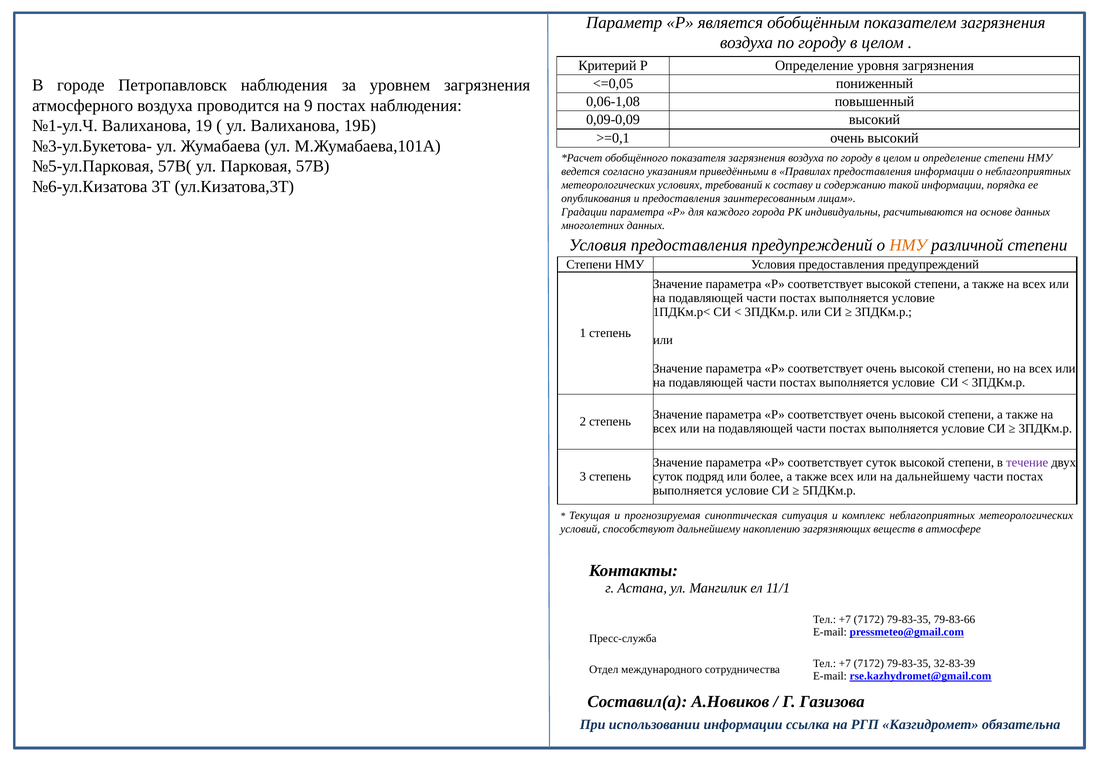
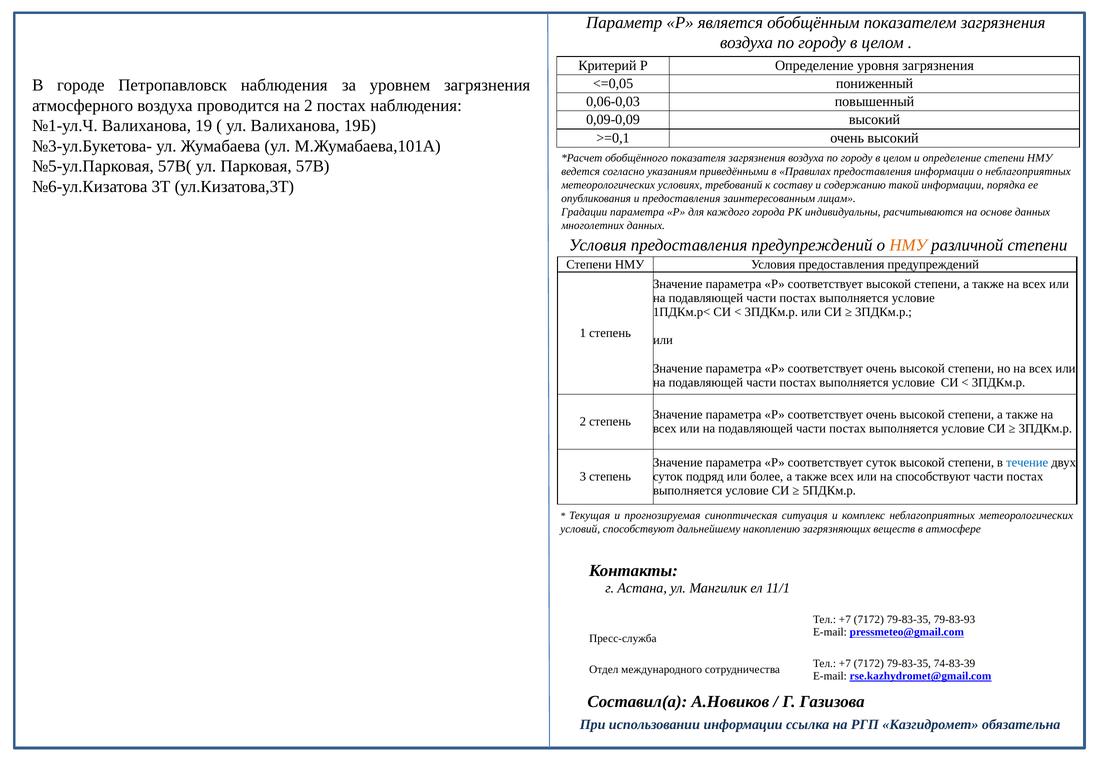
0,06-1,08: 0,06-1,08 -> 0,06-0,03
на 9: 9 -> 2
течение colour: purple -> blue
на дальнейшему: дальнейшему -> способствуют
79-83-66: 79-83-66 -> 79-83-93
32-83-39: 32-83-39 -> 74-83-39
